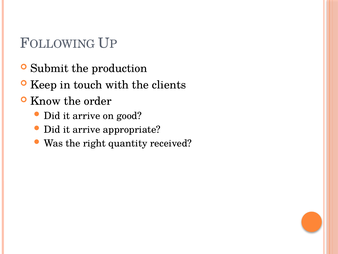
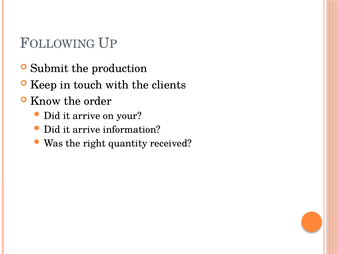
good: good -> your
appropriate: appropriate -> information
